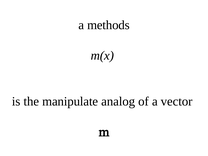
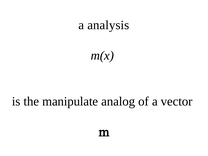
methods: methods -> analysis
